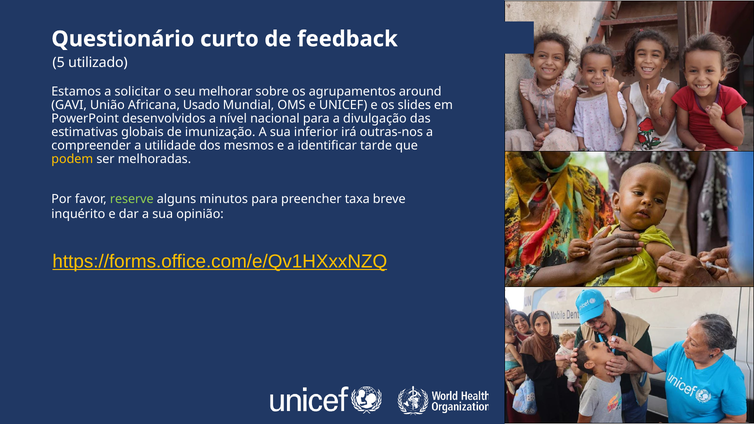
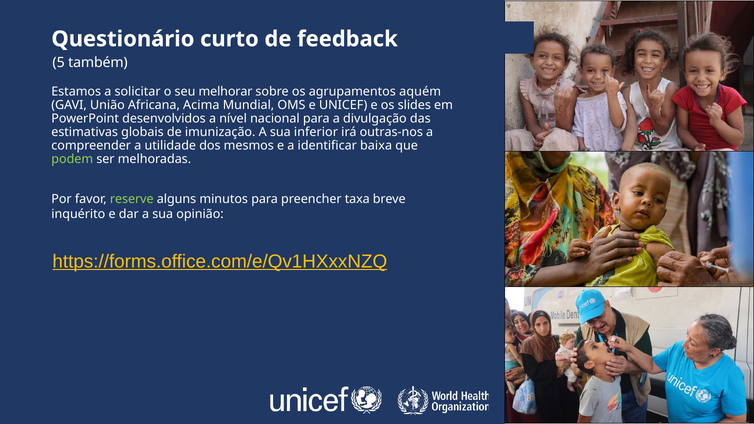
utilizado: utilizado -> também
around: around -> aquém
Usado: Usado -> Acima
tarde: tarde -> baixa
podem colour: yellow -> light green
